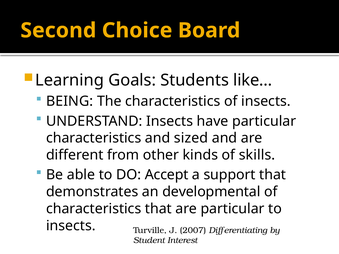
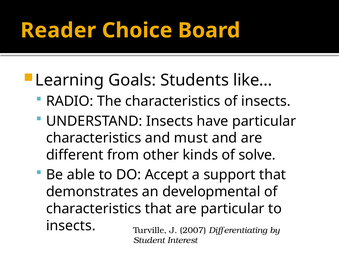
Second: Second -> Reader
BEING: BEING -> RADIO
sized: sized -> must
skills: skills -> solve
